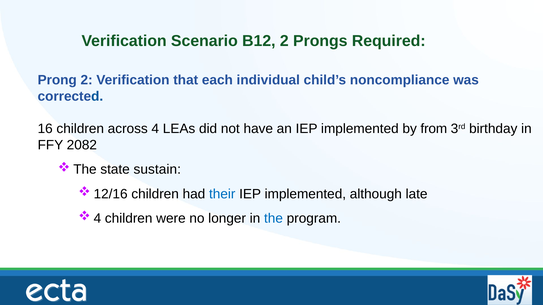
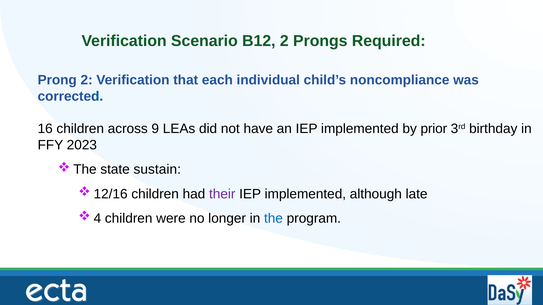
4: 4 -> 9
from: from -> prior
2082: 2082 -> 2023
their colour: blue -> purple
